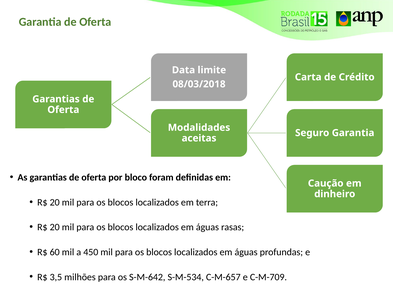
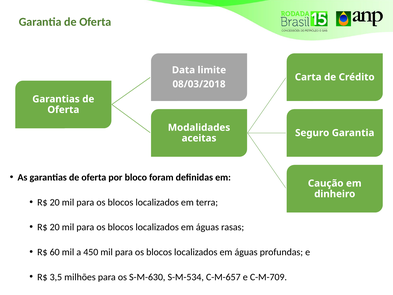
S-M-642: S-M-642 -> S-M-630
